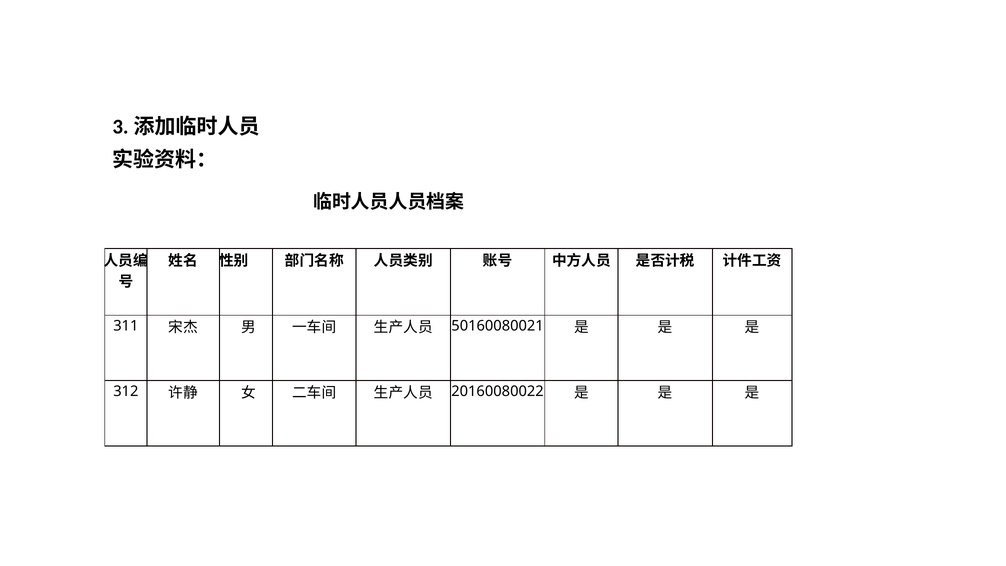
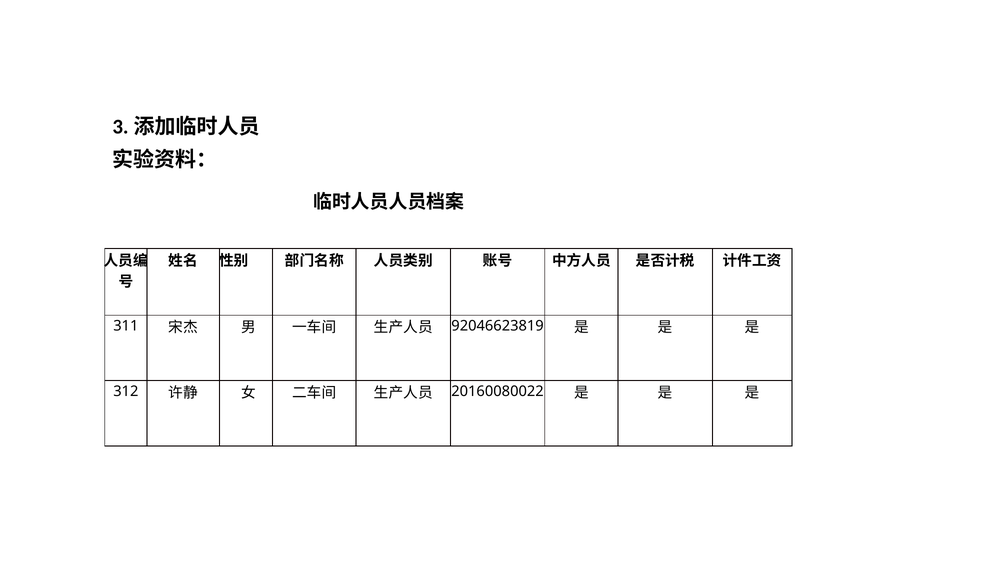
50160080021: 50160080021 -> 92046623819
